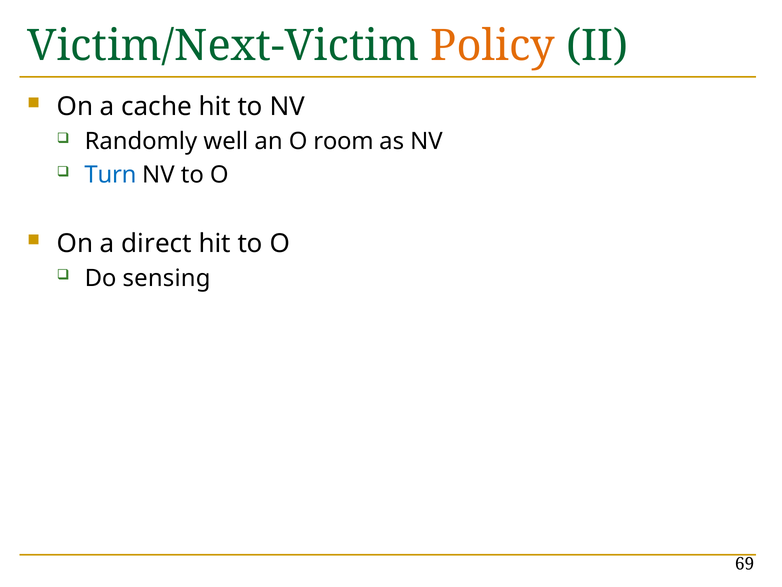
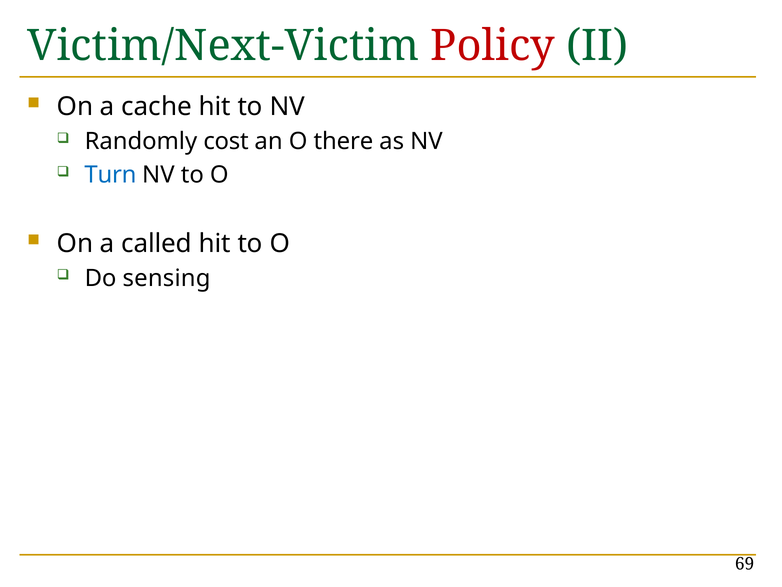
Policy colour: orange -> red
well: well -> cost
room: room -> there
direct: direct -> called
